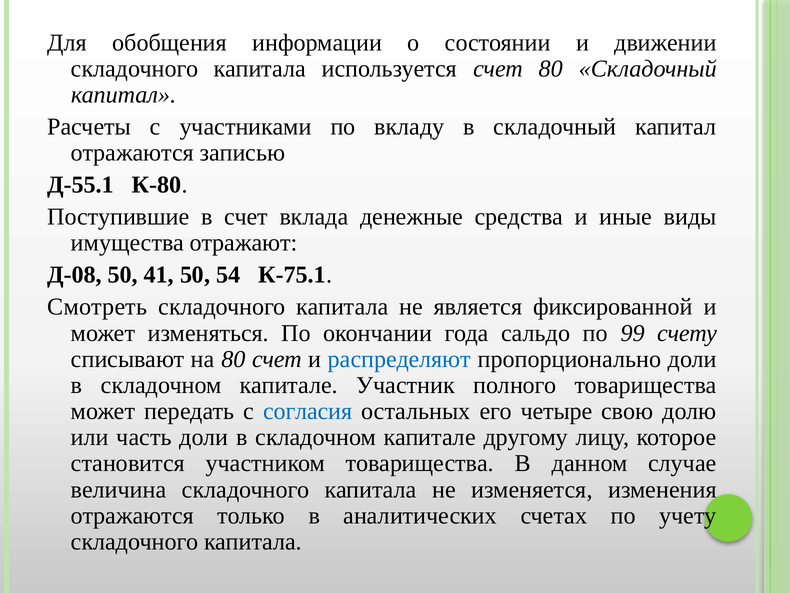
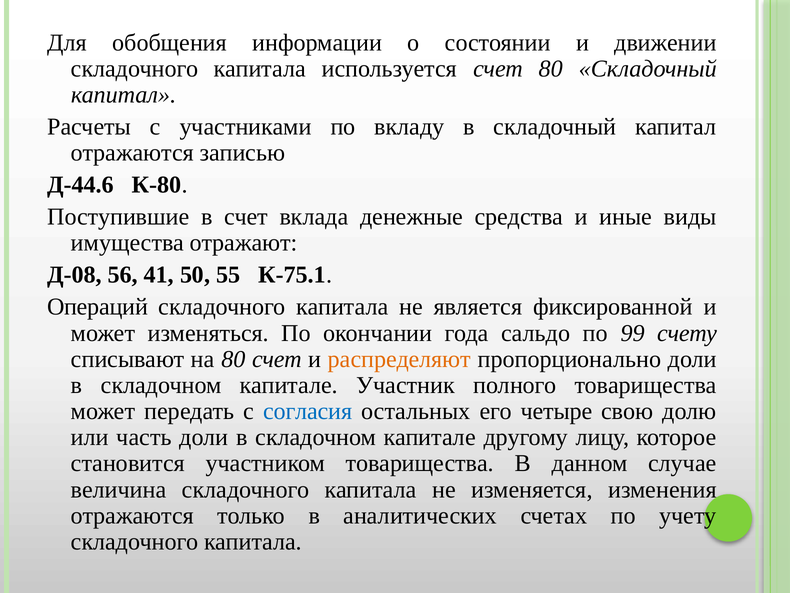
Д-55.1: Д-55.1 -> Д-44.6
Д-08 50: 50 -> 56
54: 54 -> 55
Смотреть: Смотреть -> Операций
распределяют colour: blue -> orange
